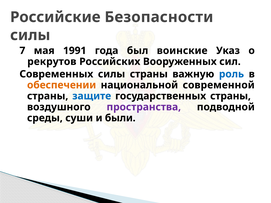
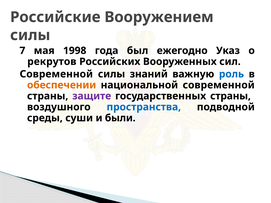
Безопасности: Безопасности -> Вооружением
1991: 1991 -> 1998
воинские: воинские -> ежегодно
Современных at (56, 74): Современных -> Современной
силы страны: страны -> знаний
защите colour: blue -> purple
пространства colour: purple -> blue
